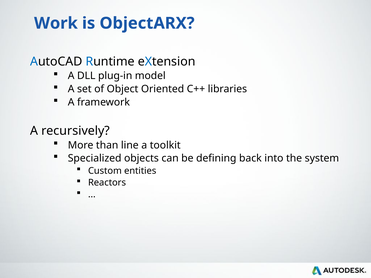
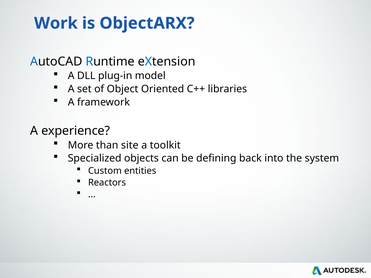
recursively: recursively -> experience
line: line -> site
